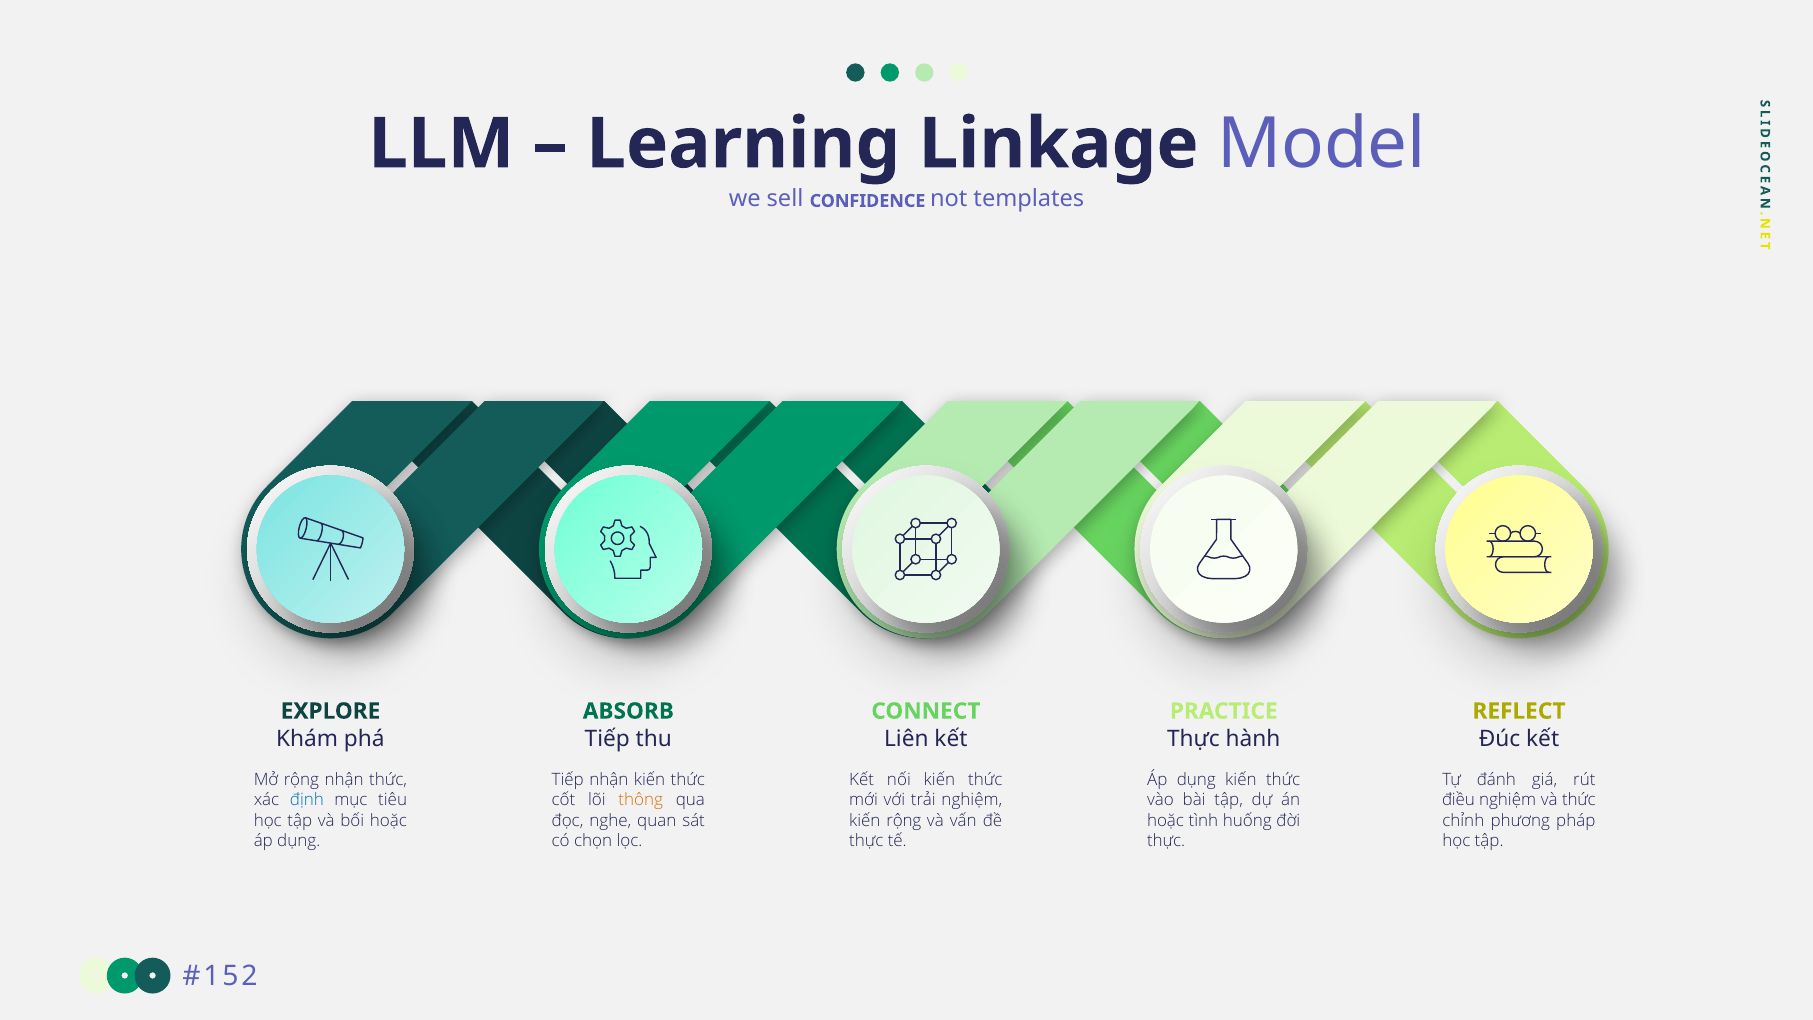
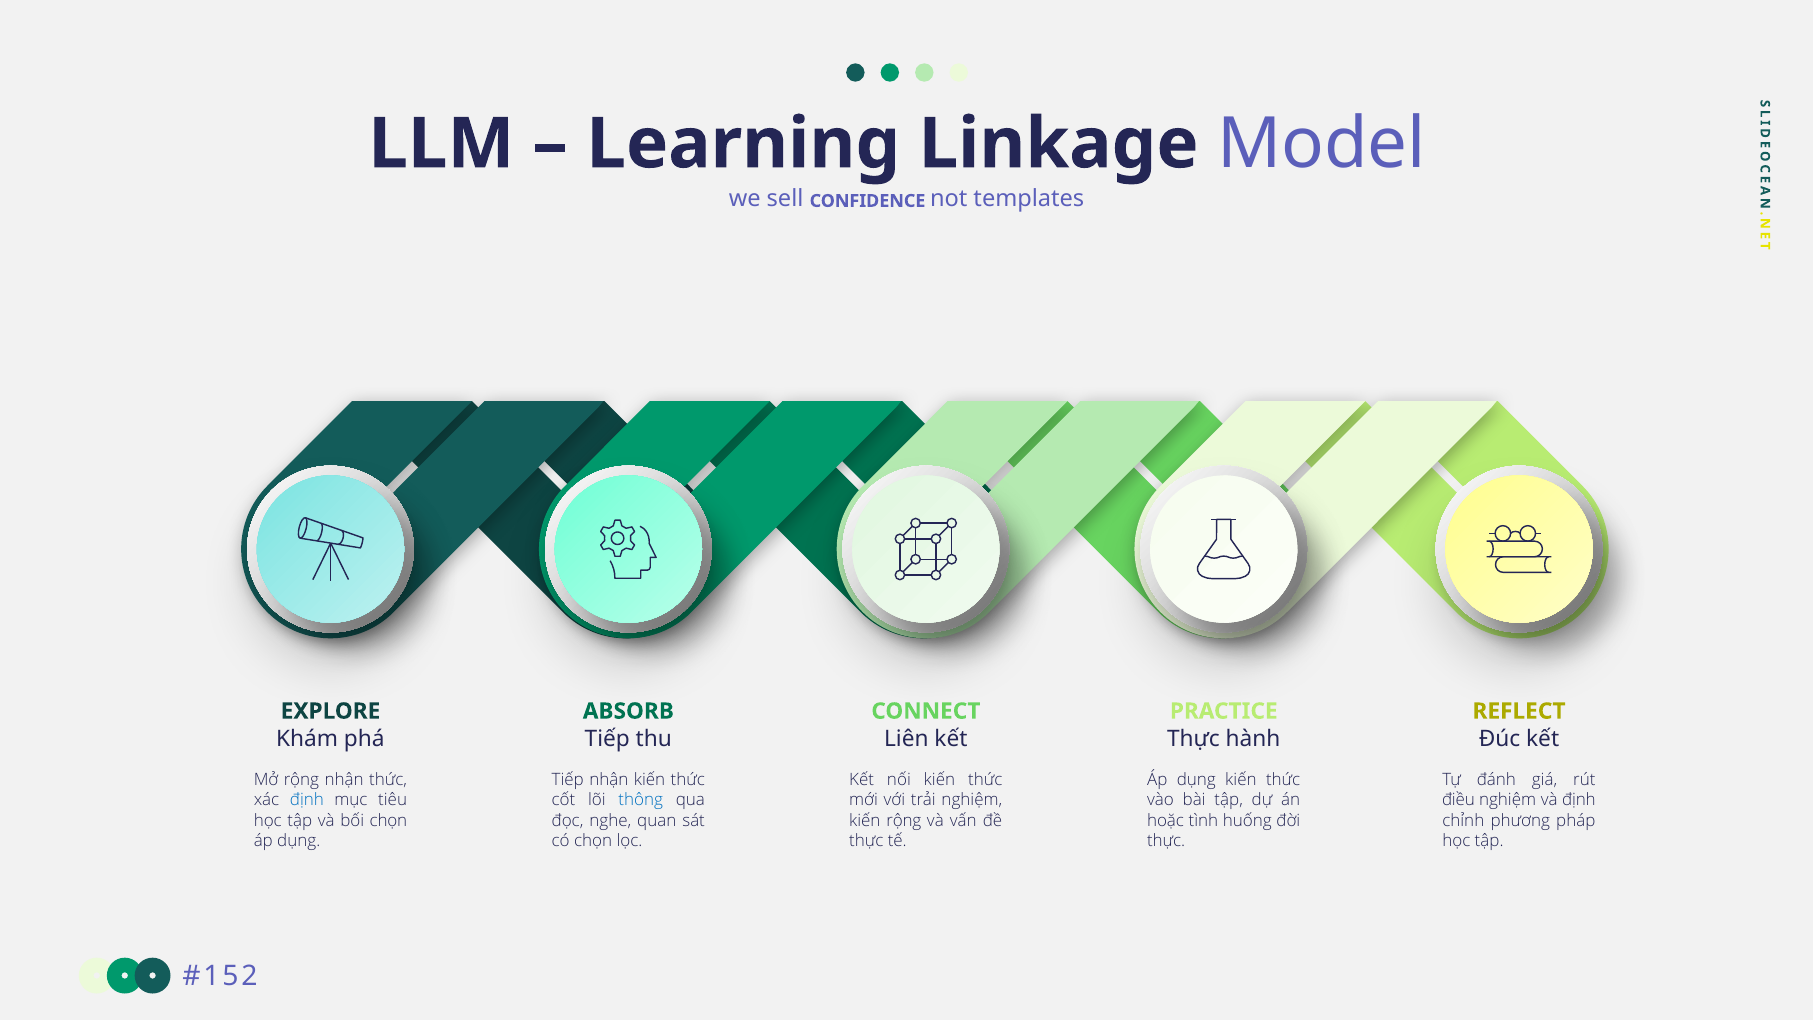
thông colour: orange -> blue
và thức: thức -> định
bối hoặc: hoặc -> chọn
